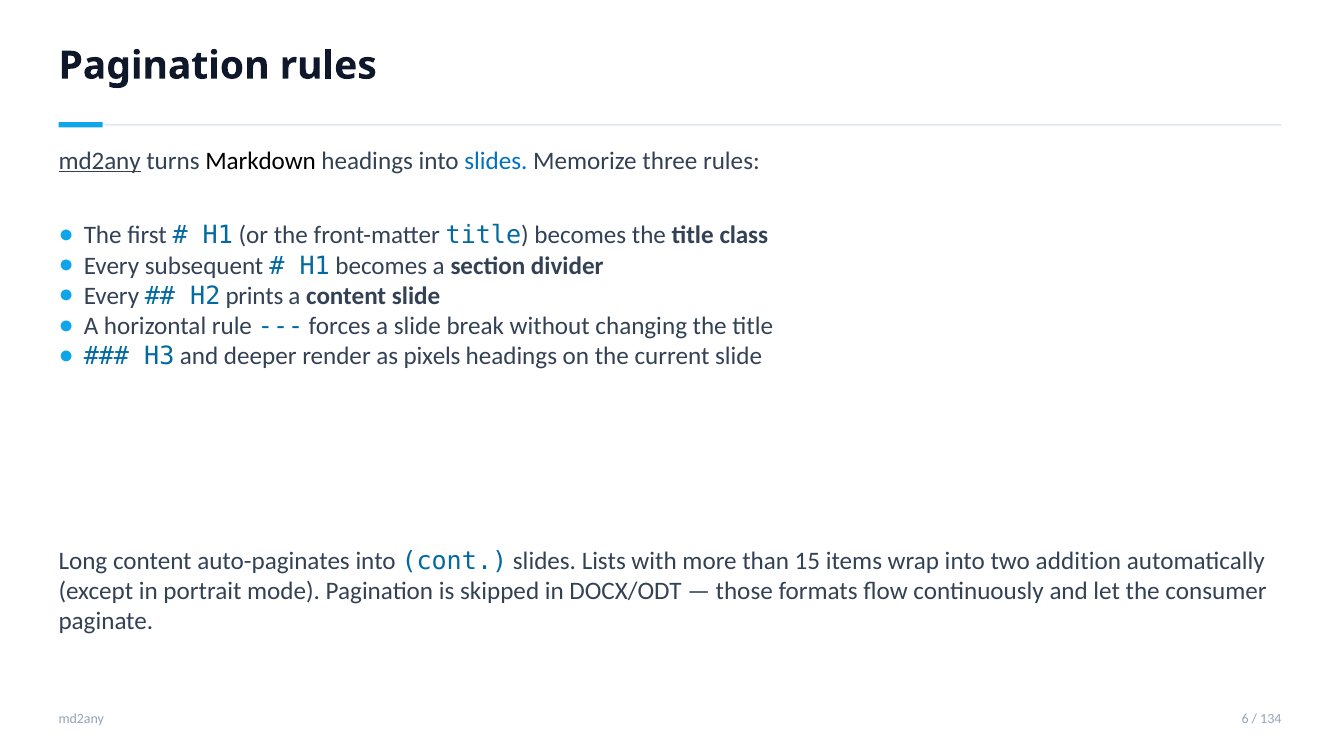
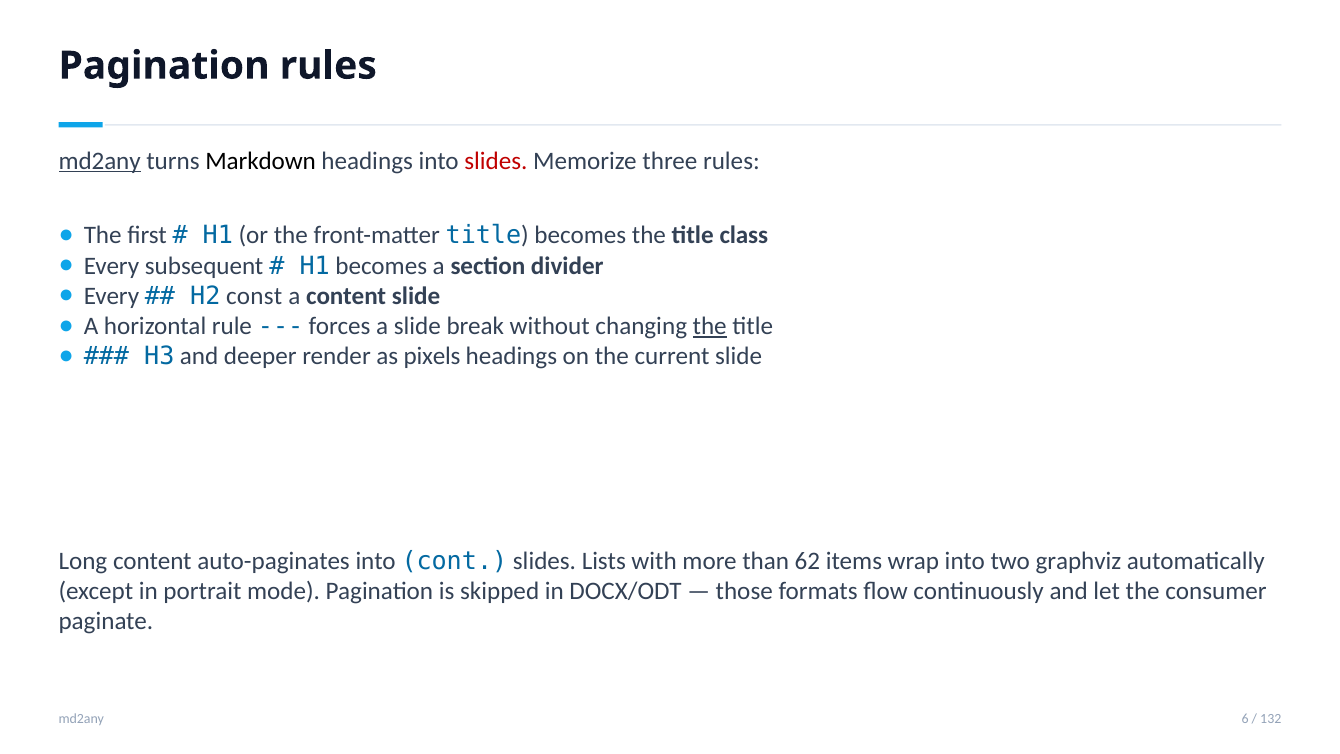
slides at (496, 161) colour: blue -> red
prints: prints -> const
the at (710, 326) underline: none -> present
15: 15 -> 62
addition: addition -> graphviz
134: 134 -> 132
